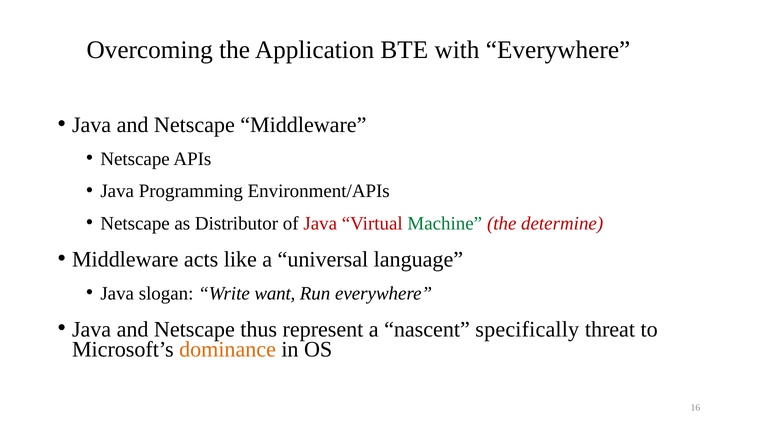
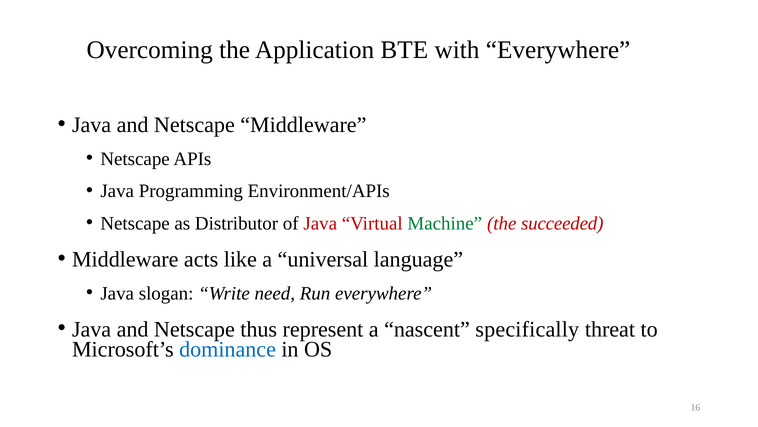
determine: determine -> succeeded
want: want -> need
dominance colour: orange -> blue
